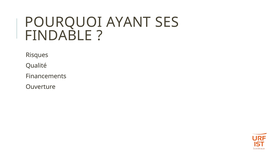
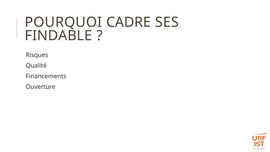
AYANT: AYANT -> CADRE
